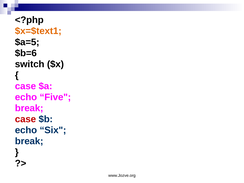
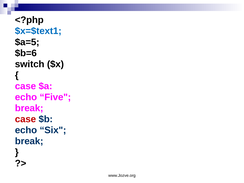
$x=$text1 colour: orange -> blue
